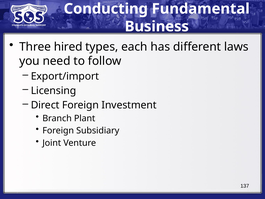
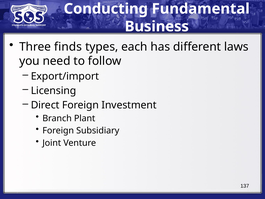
hired: hired -> finds
